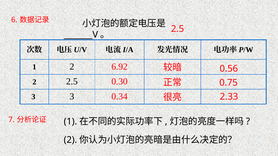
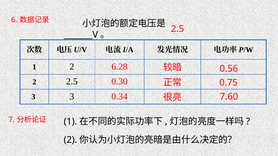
6.92: 6.92 -> 6.28
2.33: 2.33 -> 7.60
